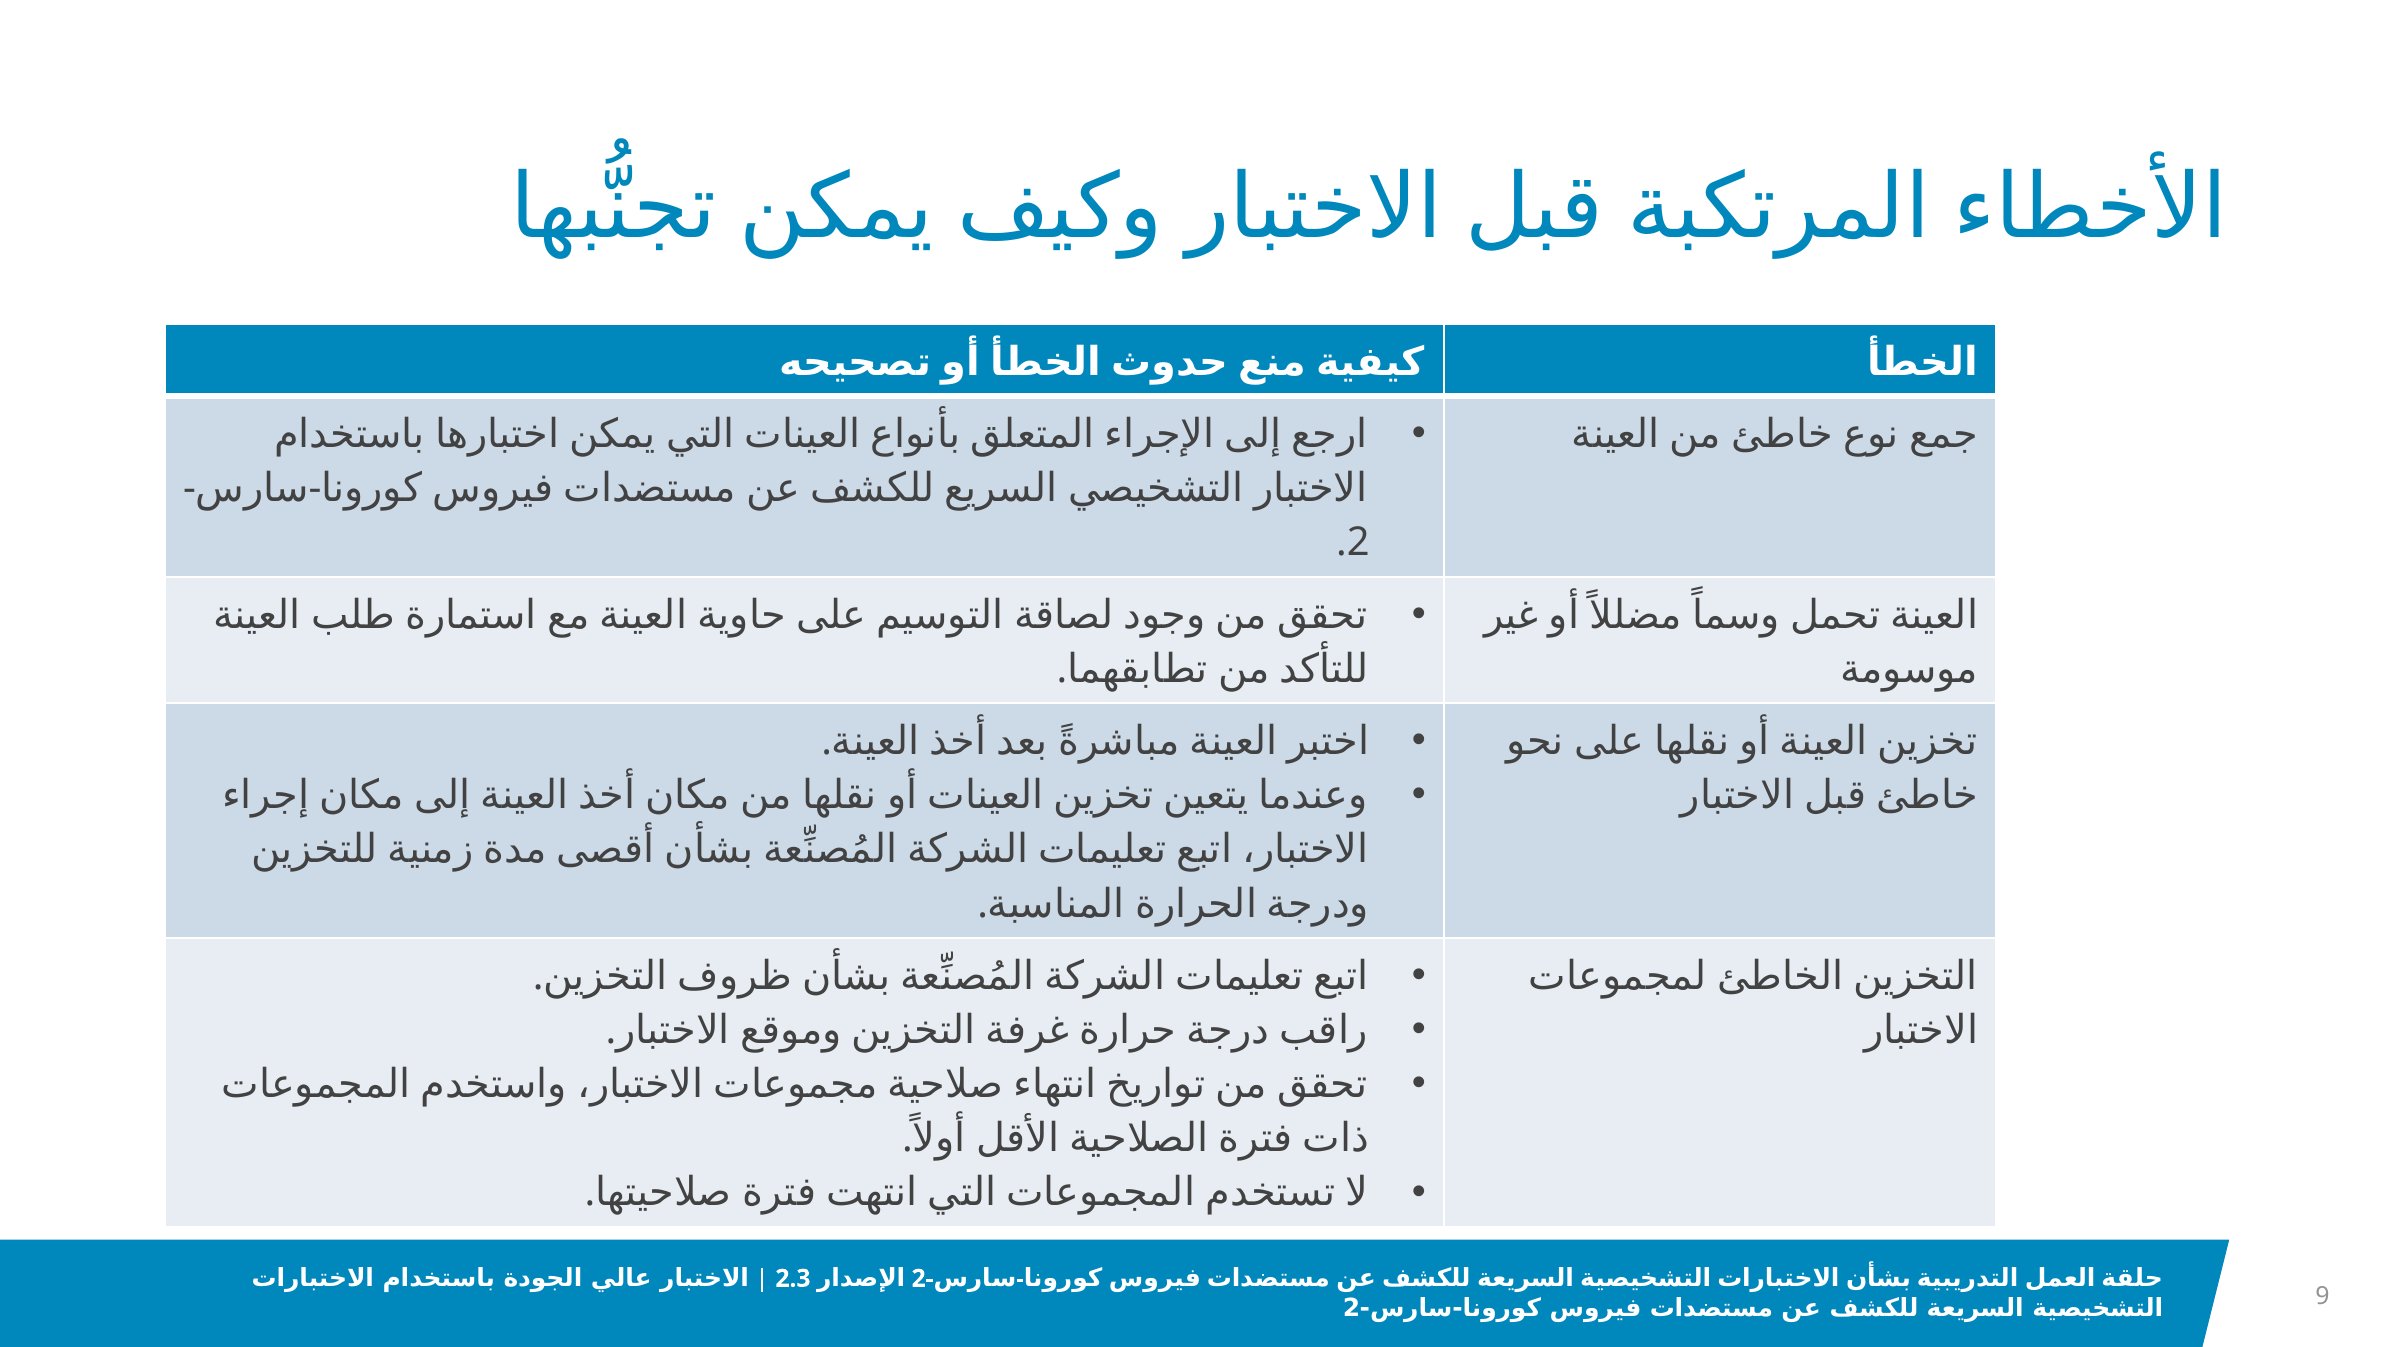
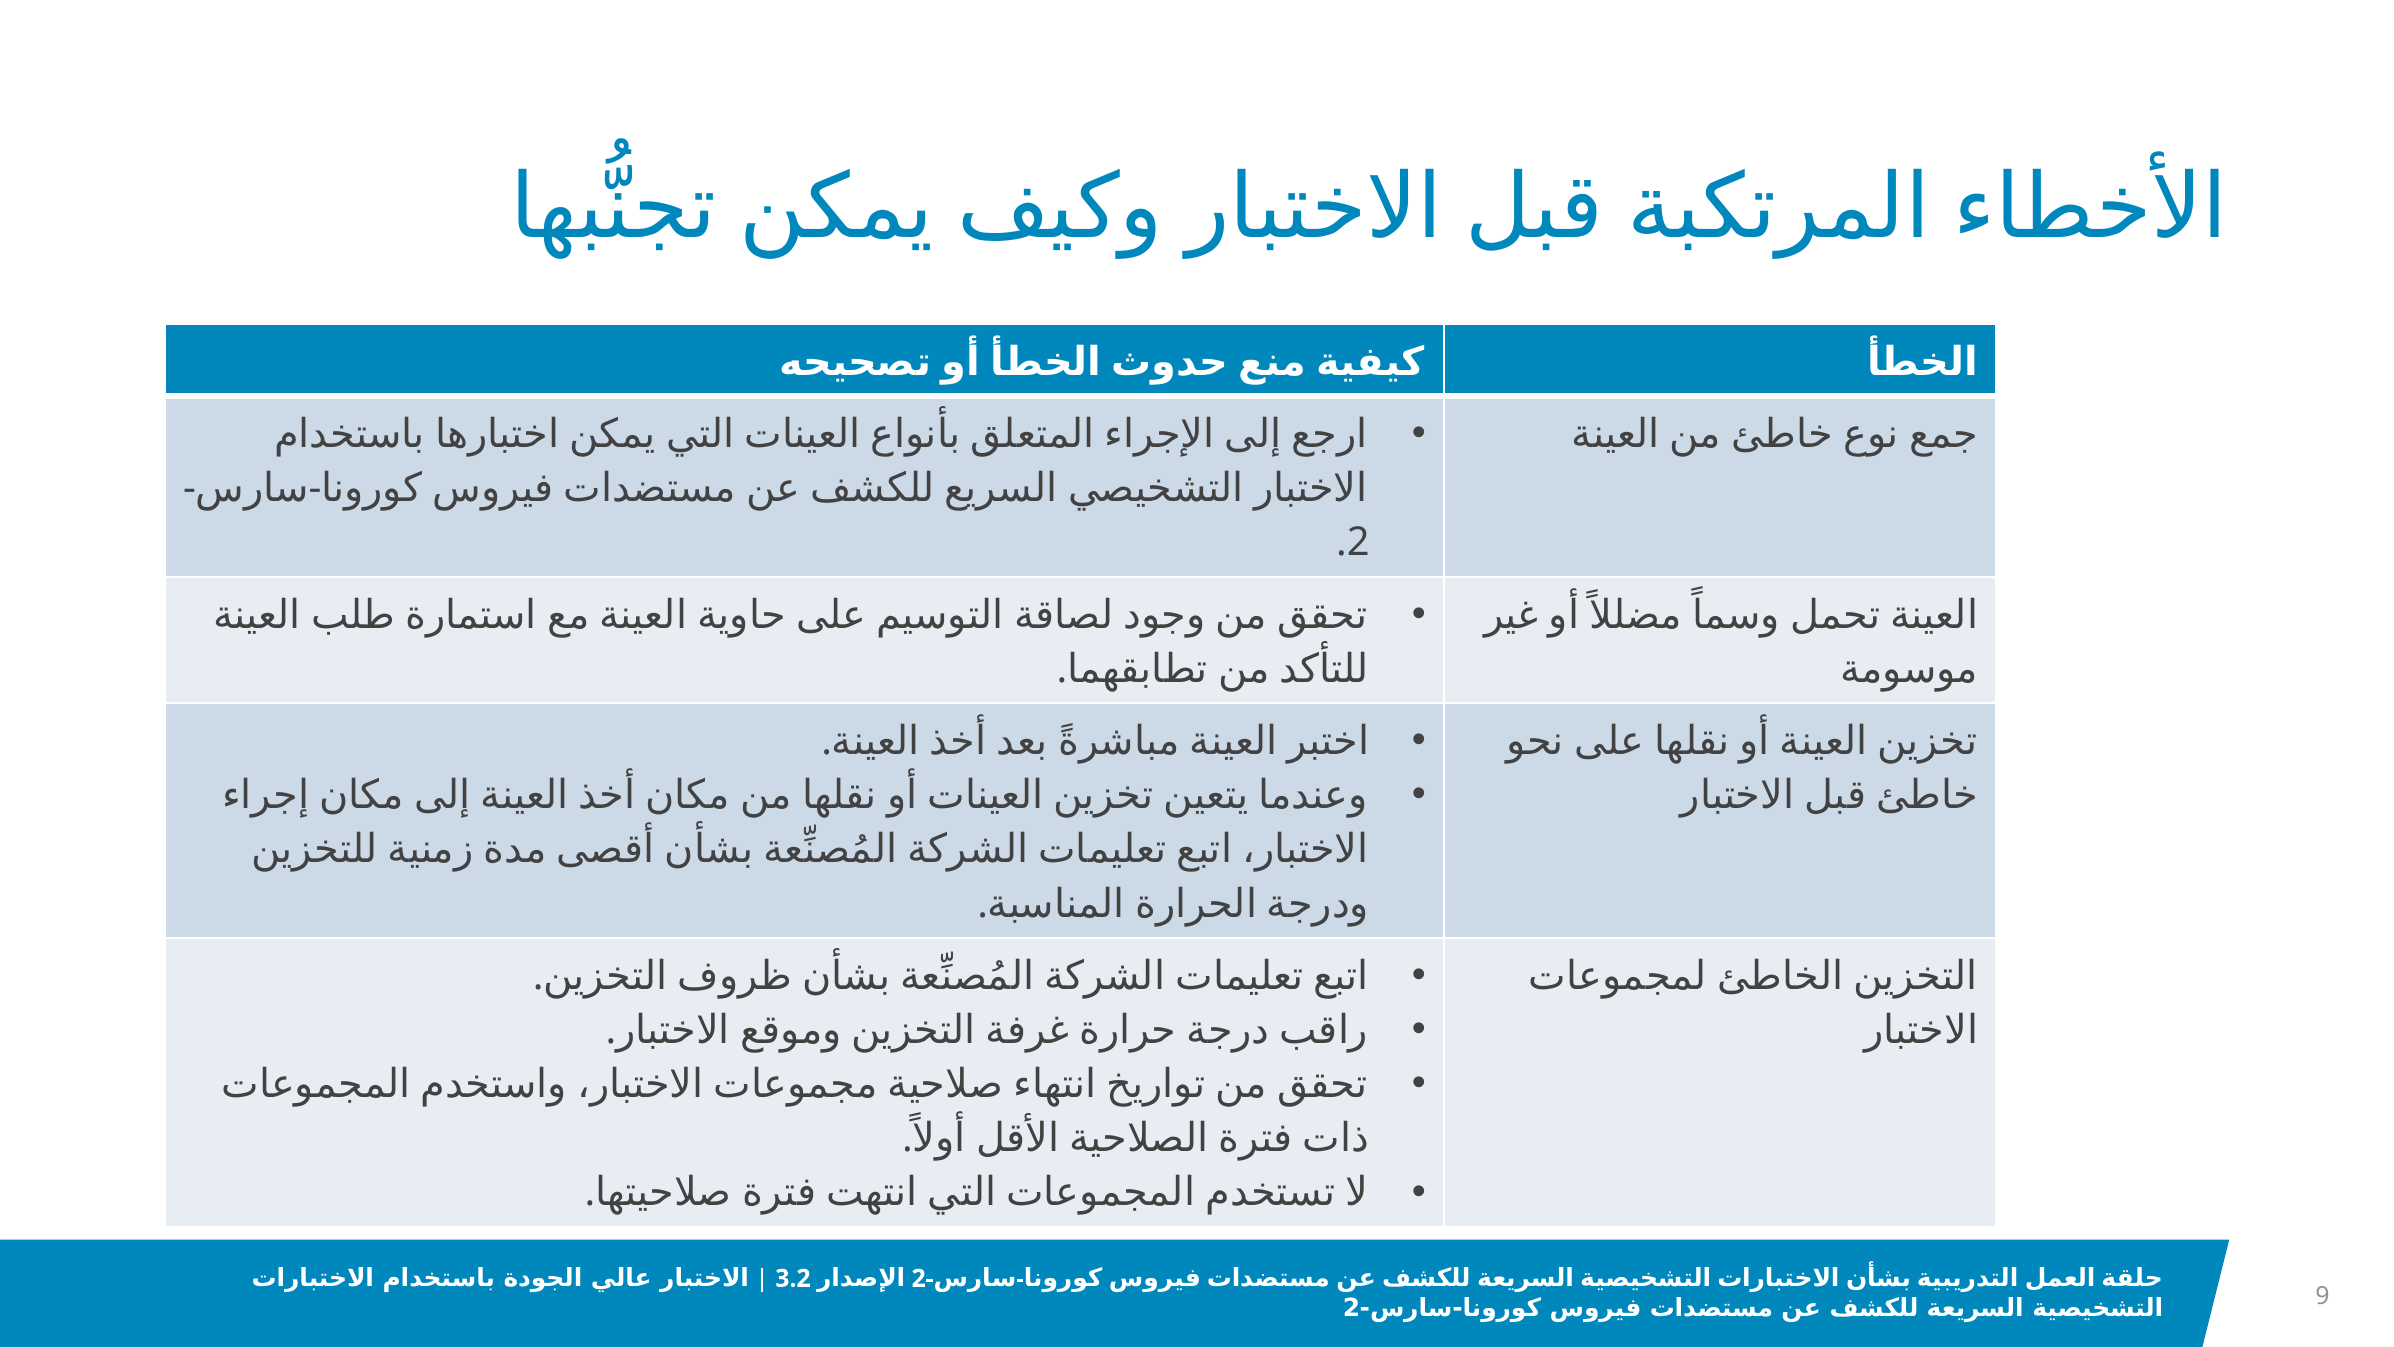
2.3: 2.3 -> 3.2
